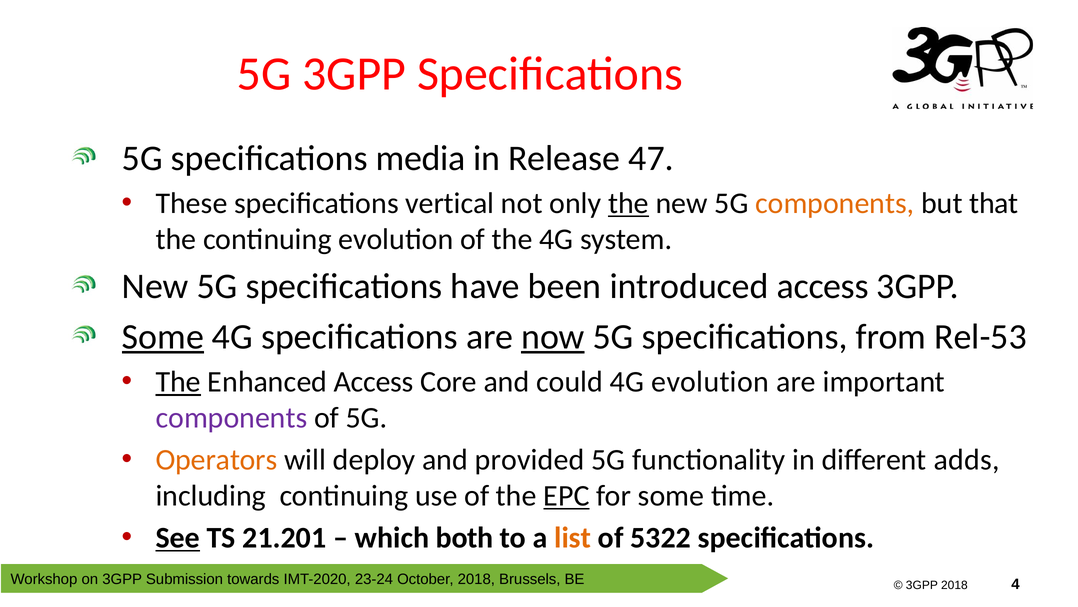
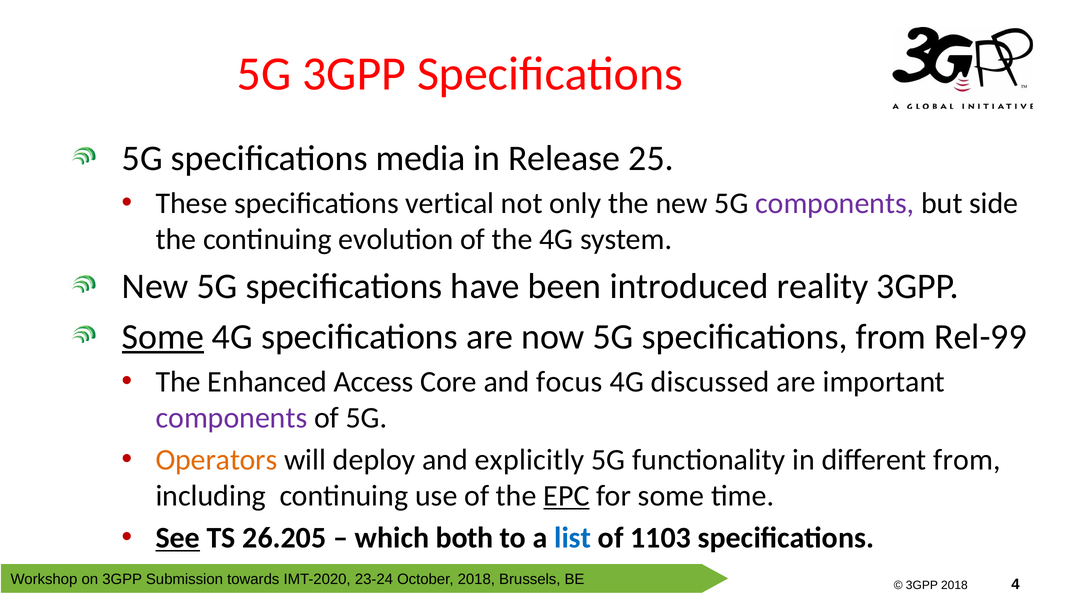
47: 47 -> 25
the at (628, 203) underline: present -> none
components at (835, 203) colour: orange -> purple
that: that -> side
introduced access: access -> reality
now underline: present -> none
Rel-53: Rel-53 -> Rel-99
The at (178, 382) underline: present -> none
could: could -> focus
4G evolution: evolution -> discussed
provided: provided -> explicitly
different adds: adds -> from
21.201: 21.201 -> 26.205
list colour: orange -> blue
5322: 5322 -> 1103
